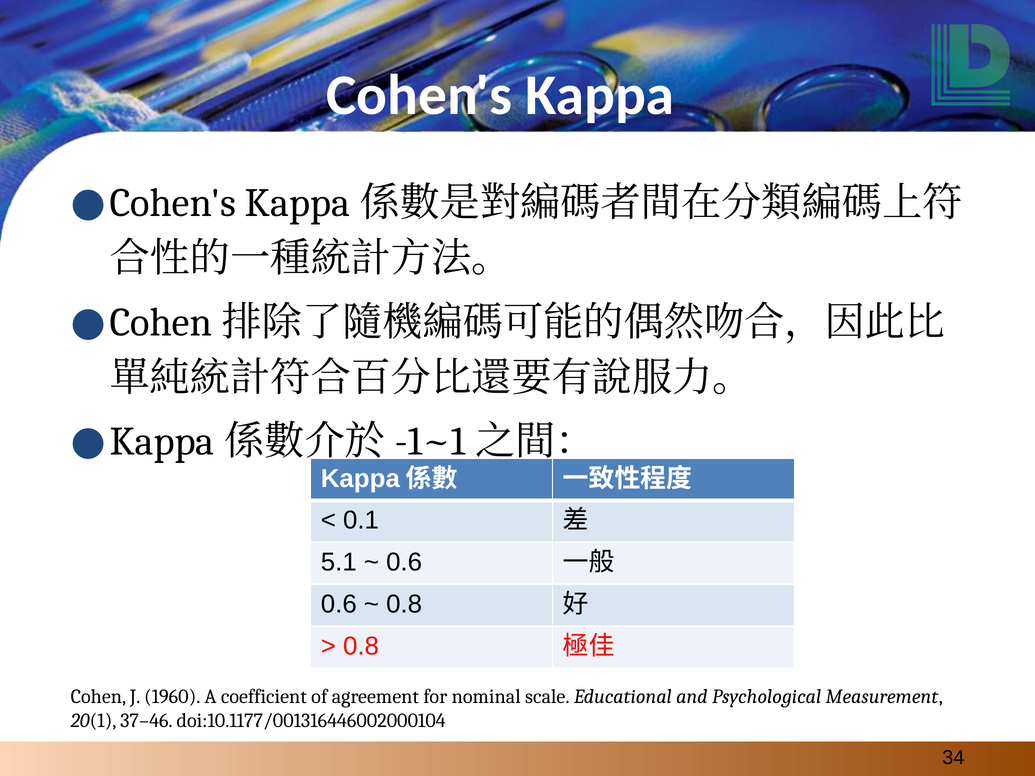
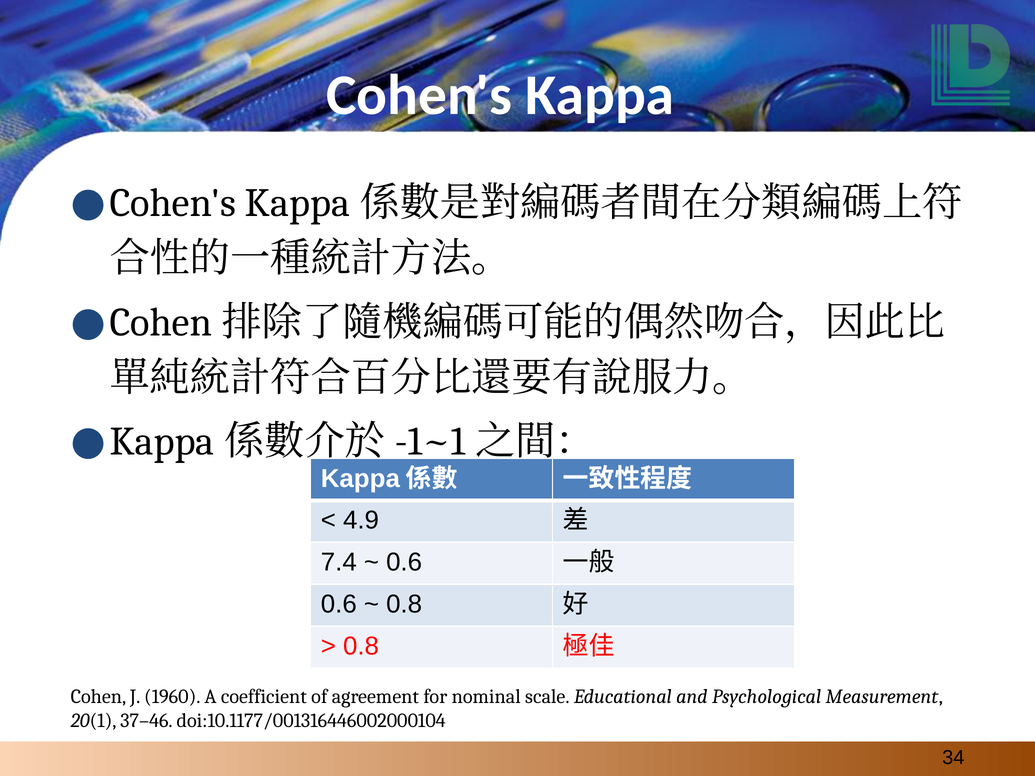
0.1: 0.1 -> 4.9
5.1: 5.1 -> 7.4
